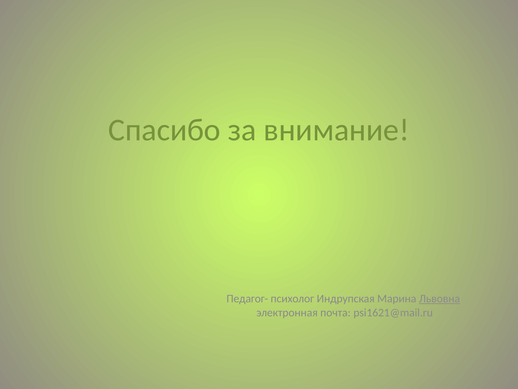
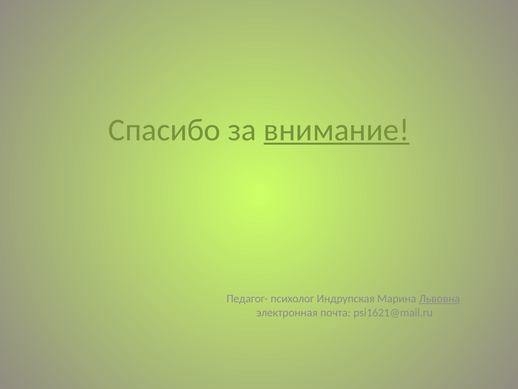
внимание underline: none -> present
